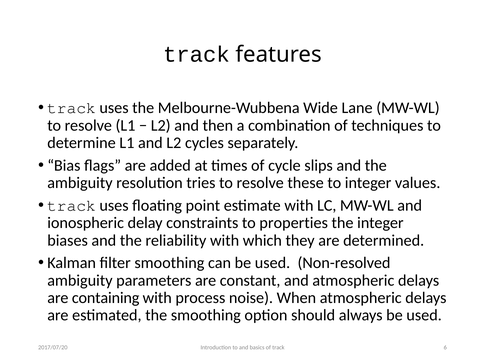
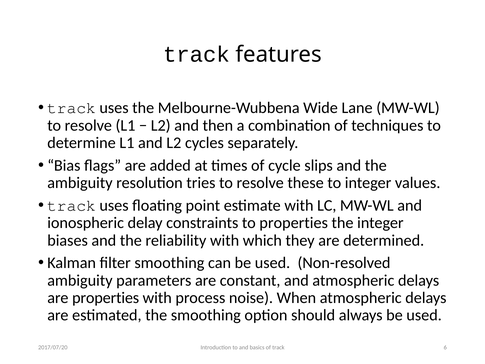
are containing: containing -> properties
